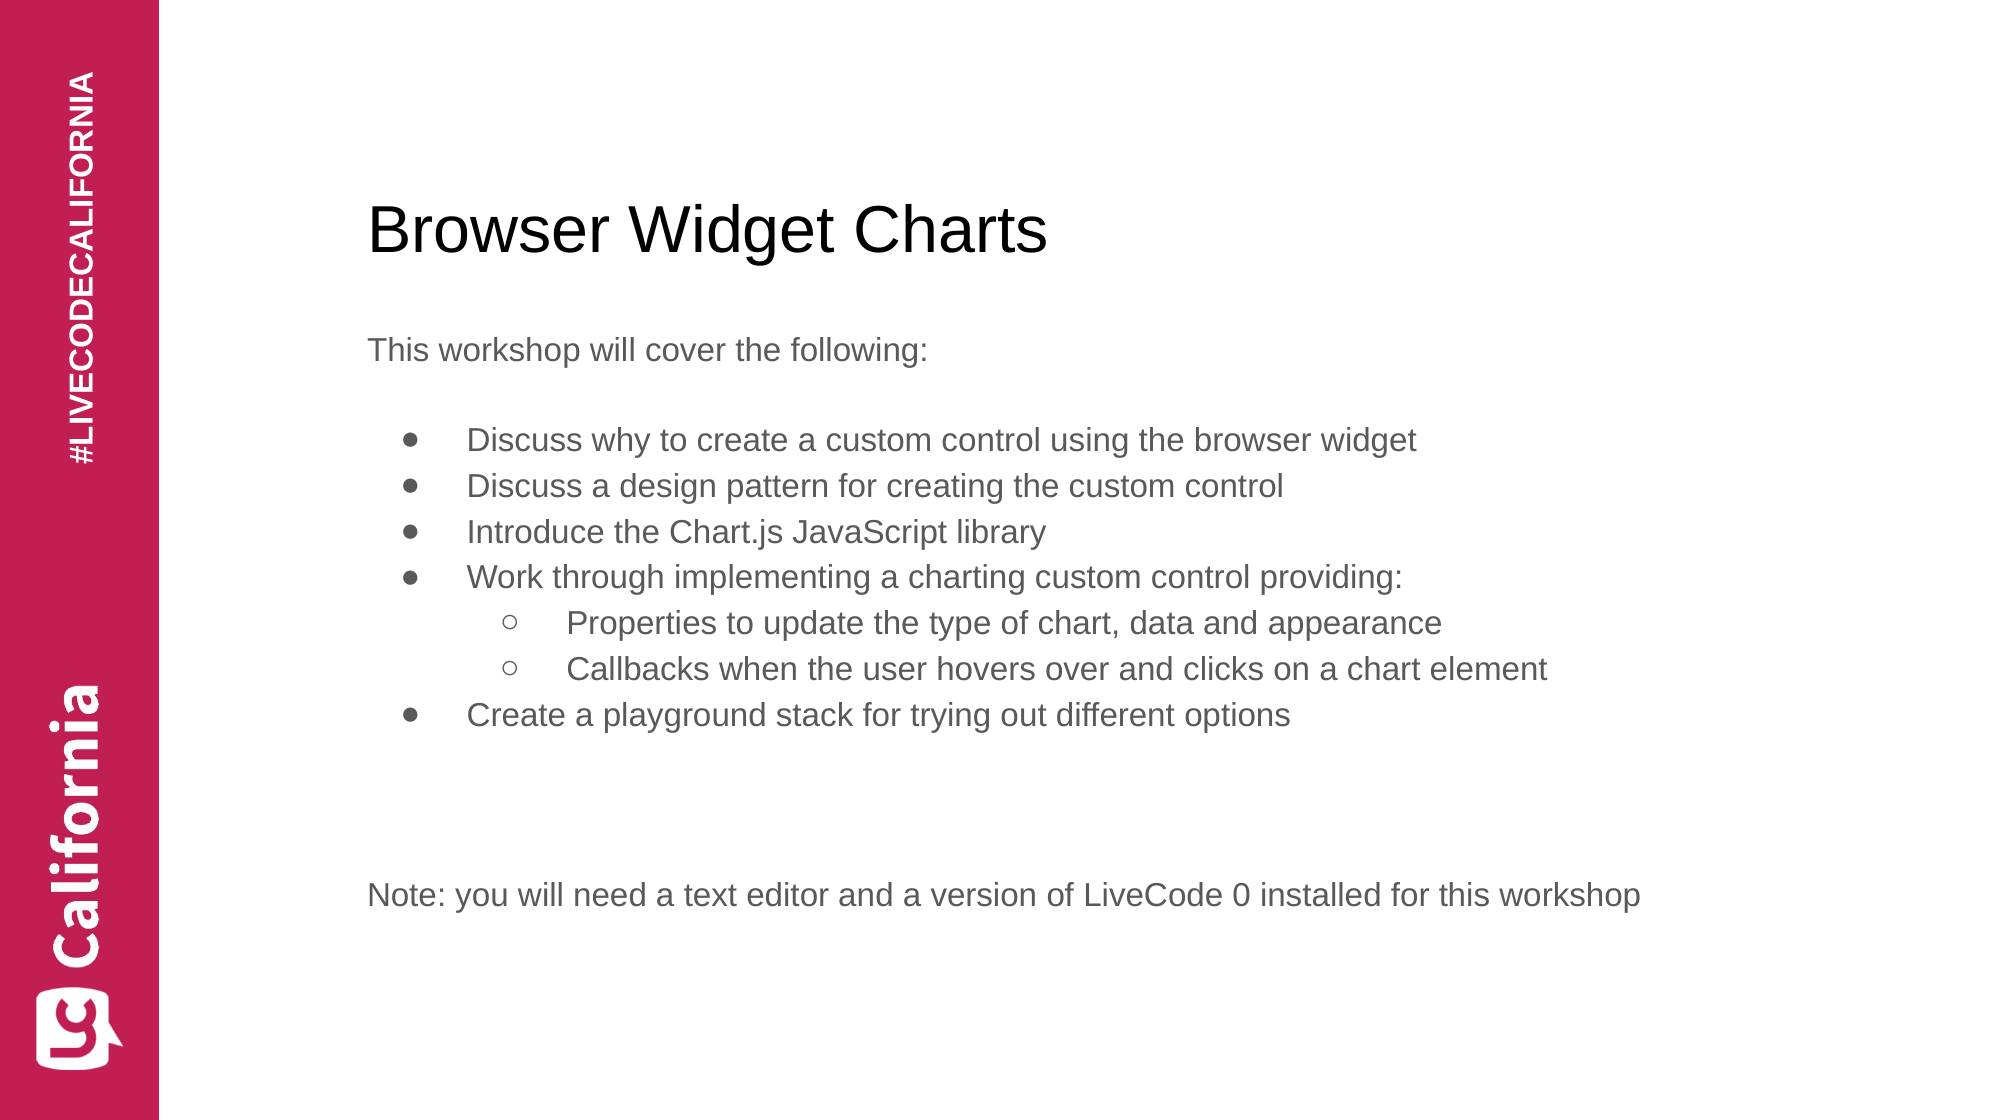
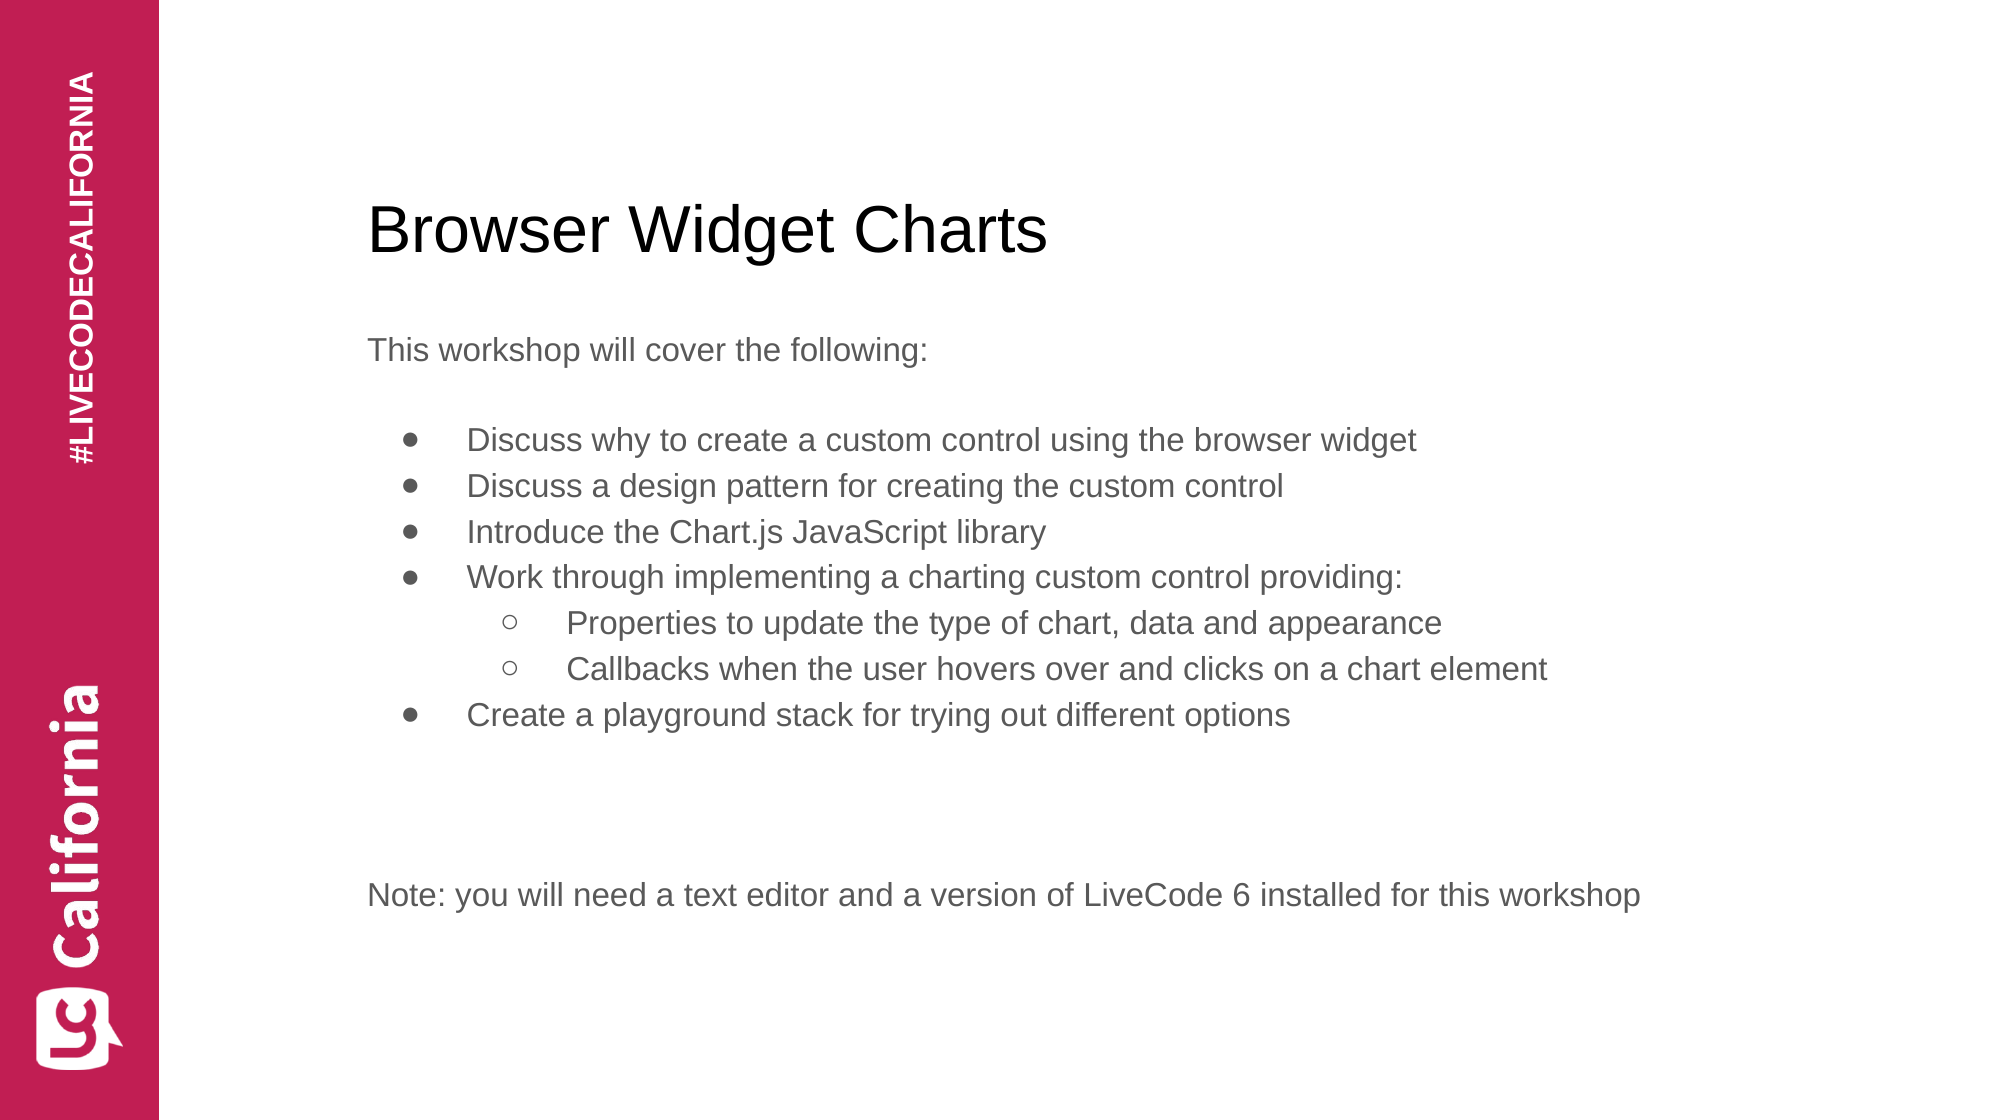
0: 0 -> 6
